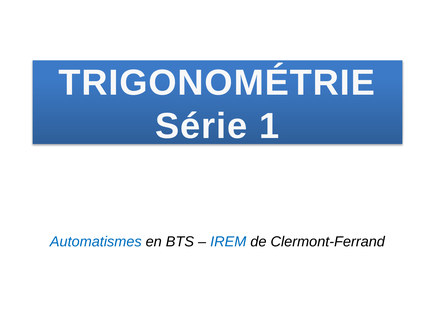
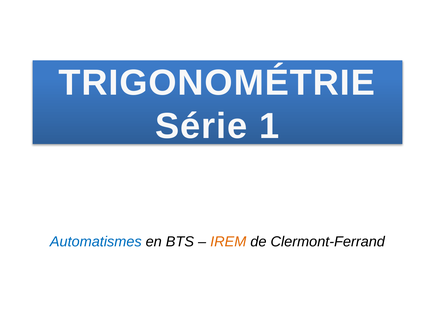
IREM colour: blue -> orange
